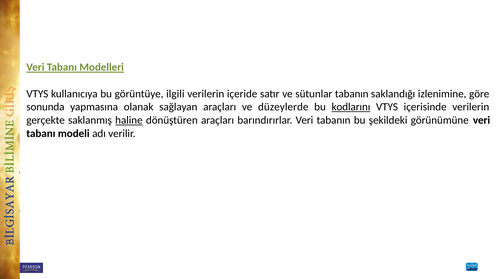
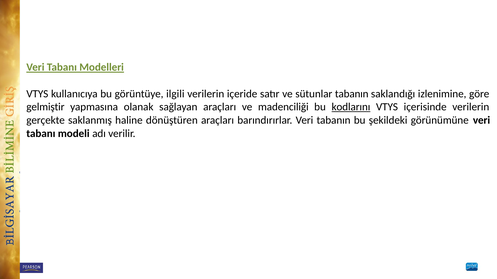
sonunda: sonunda -> gelmiştir
düzeylerde: düzeylerde -> madenciliği
haline underline: present -> none
